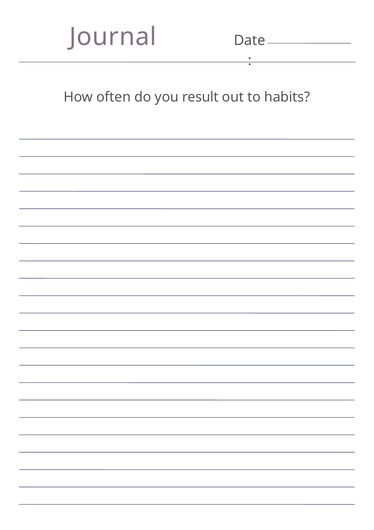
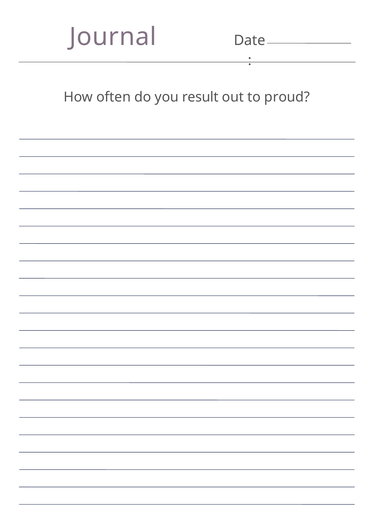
habits: habits -> proud
